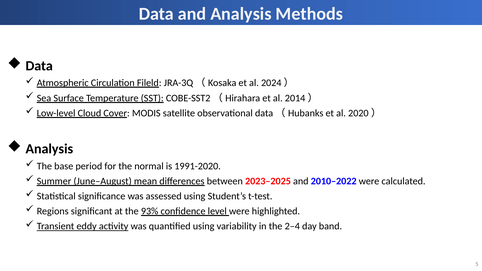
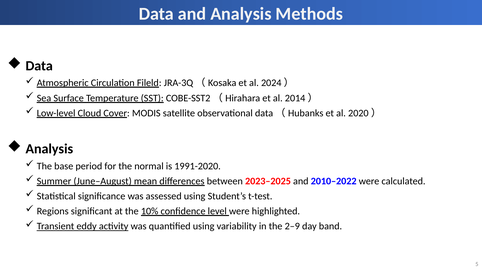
93%: 93% -> 10%
2–4: 2–4 -> 2–9
